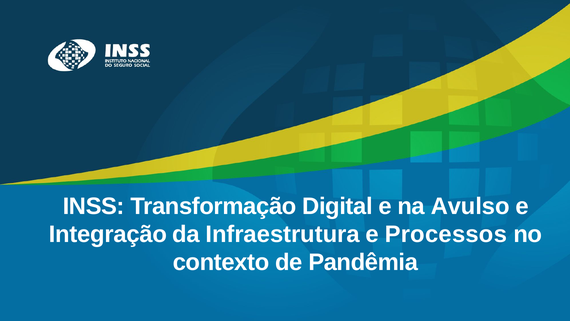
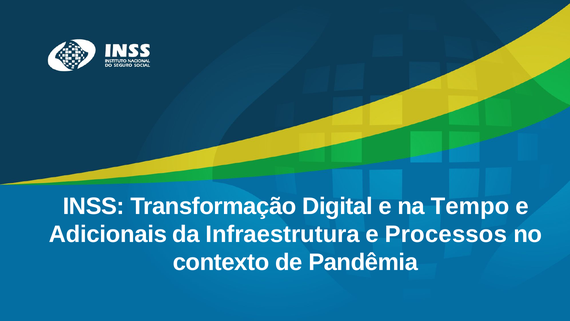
Avulso: Avulso -> Tempo
Integração: Integração -> Adicionais
